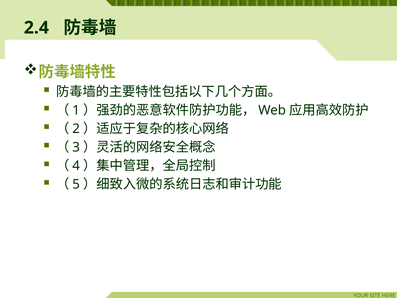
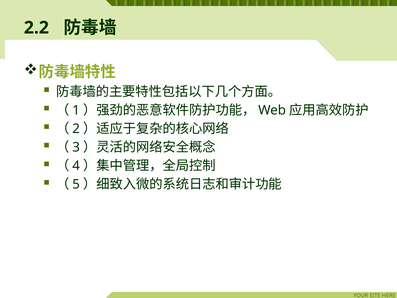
2.4: 2.4 -> 2.2
